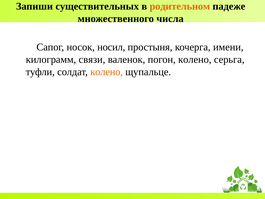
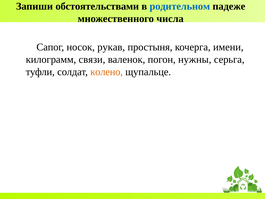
существительных: существительных -> обстоятельствами
родительном colour: orange -> blue
носил: носил -> рукав
погон колено: колено -> нужны
